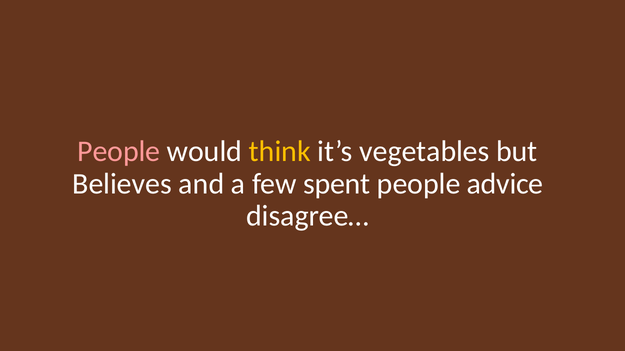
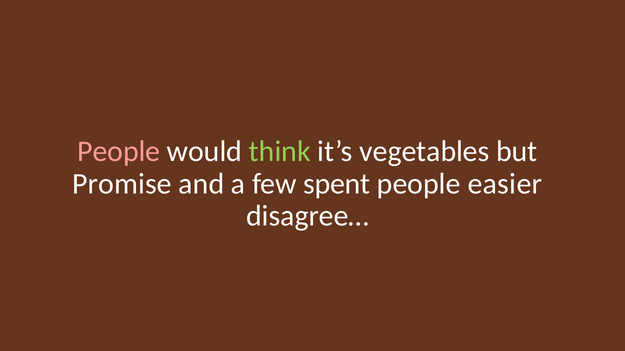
think colour: yellow -> light green
Believes: Believes -> Promise
advice: advice -> easier
